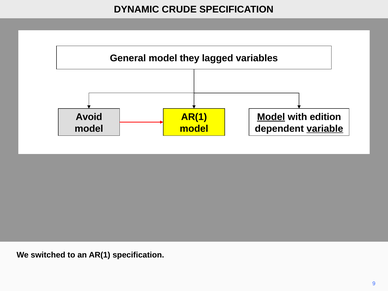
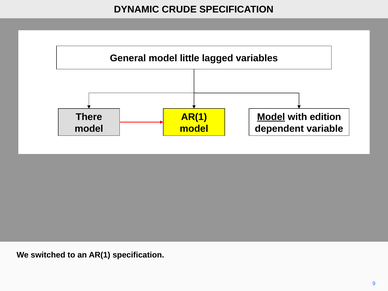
they: they -> little
Avoid: Avoid -> There
variable underline: present -> none
